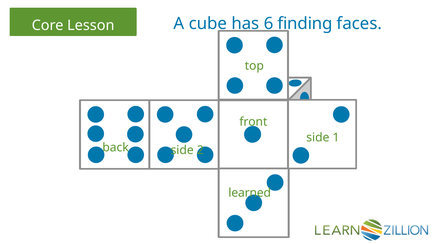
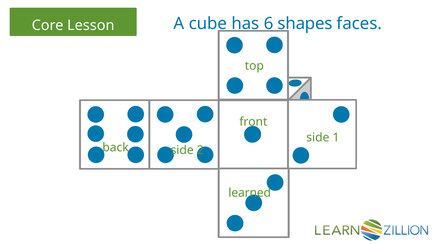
finding: finding -> shapes
